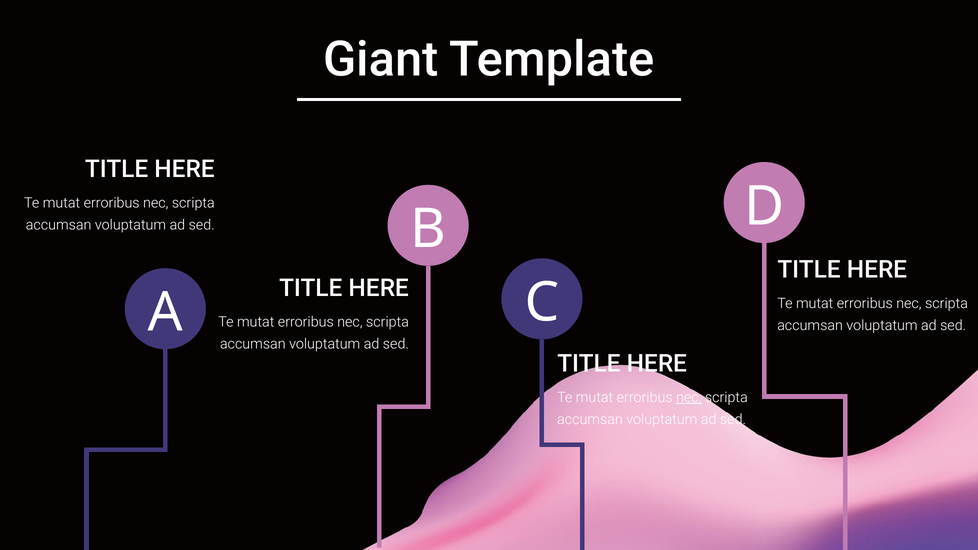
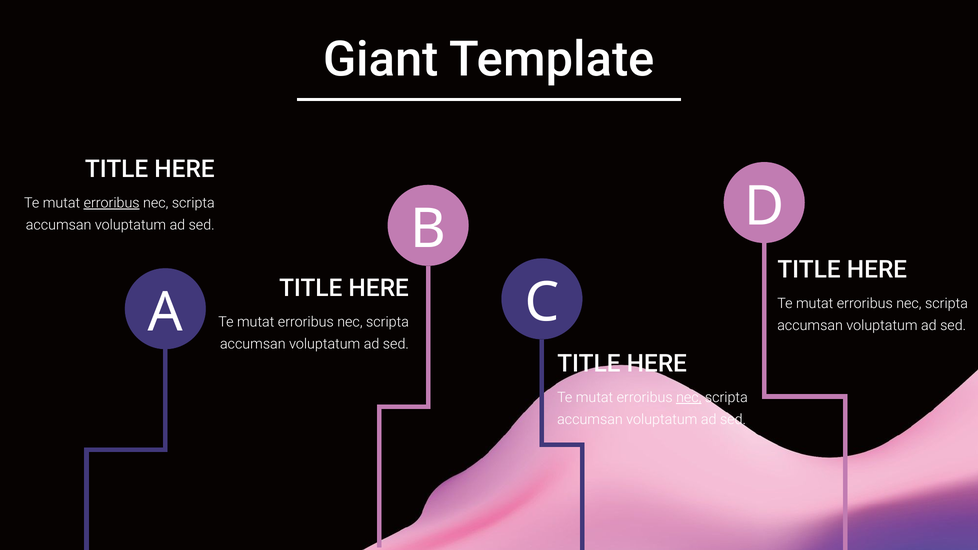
erroribus at (112, 203) underline: none -> present
